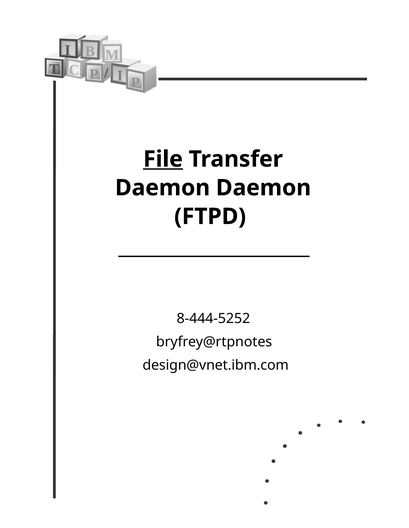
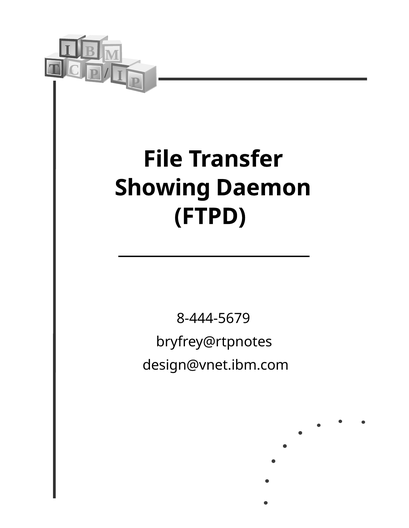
File underline: present -> none
Daemon at (163, 188): Daemon -> Showing
8-444-5252: 8-444-5252 -> 8-444-5679
